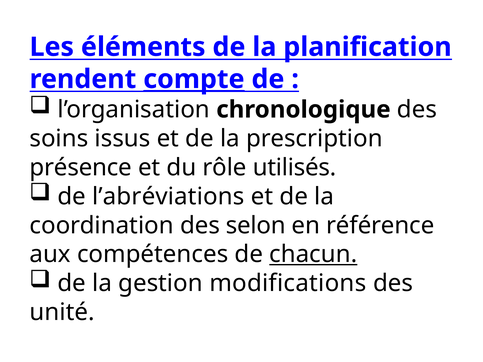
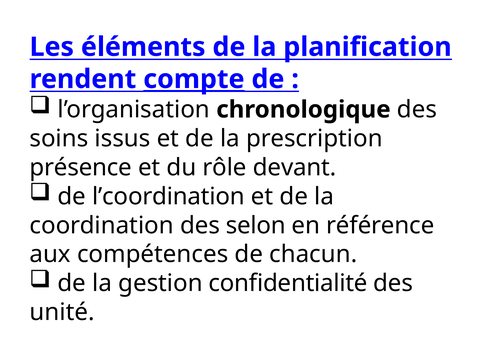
utilisés: utilisés -> devant
l’abréviations: l’abréviations -> l’coordination
chacun underline: present -> none
modifications: modifications -> confidentialité
